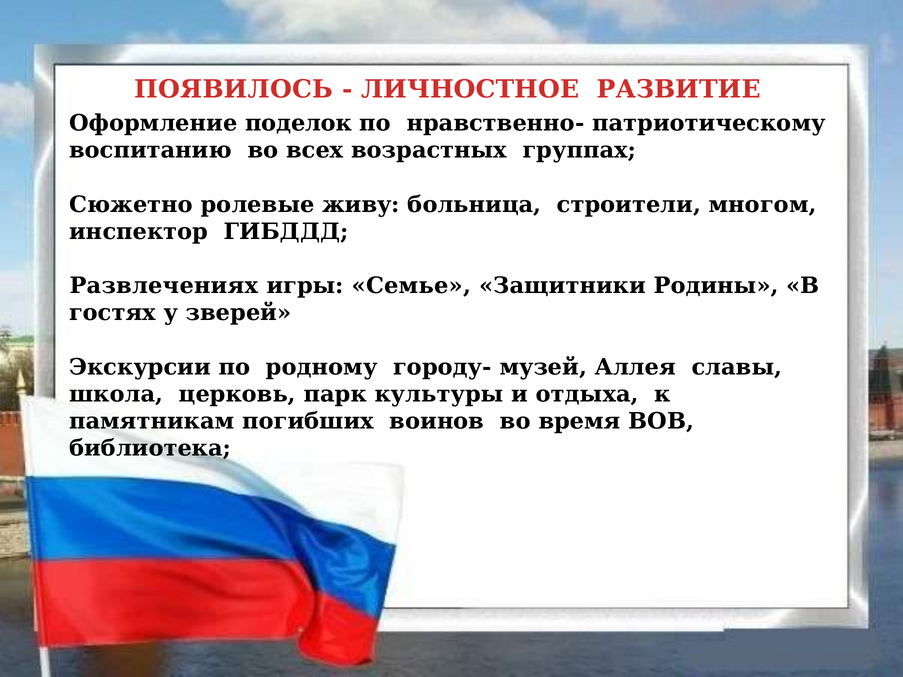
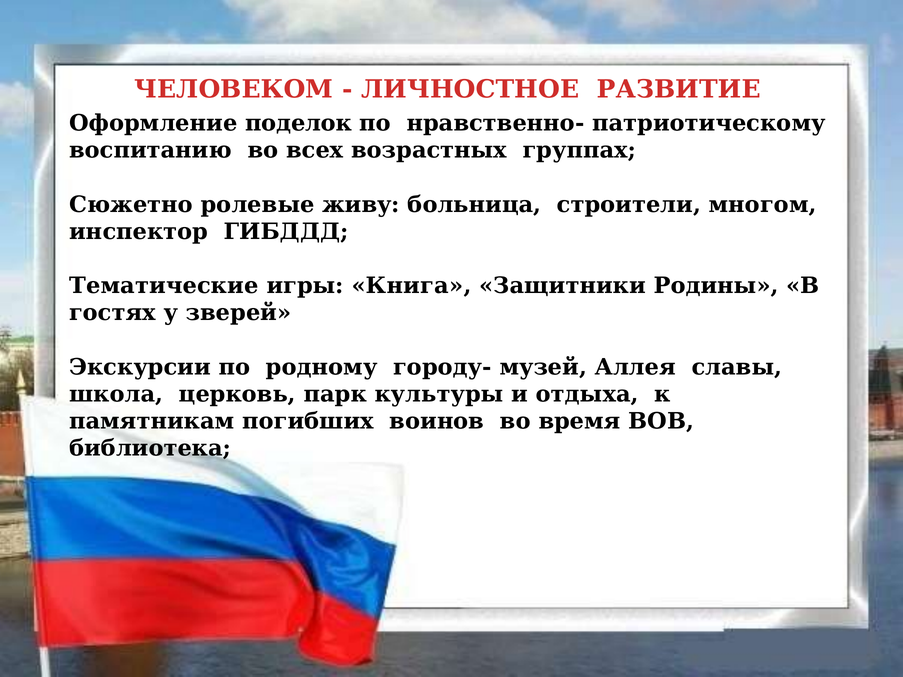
ПОЯВИЛОСЬ: ПОЯВИЛОСЬ -> ЧЕЛОВЕКОМ
Развлечениях: Развлечениях -> Тематические
Семье: Семье -> Книга
